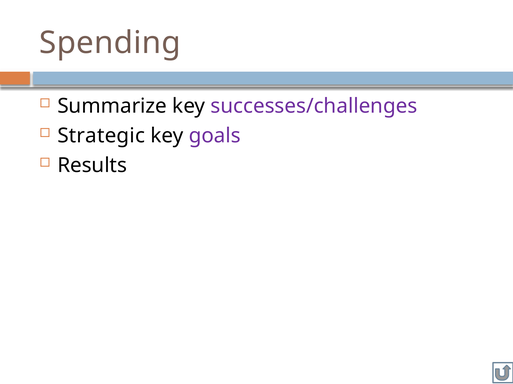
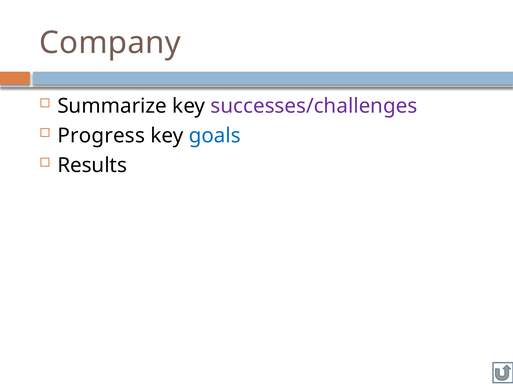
Spending: Spending -> Company
Strategic: Strategic -> Progress
goals colour: purple -> blue
